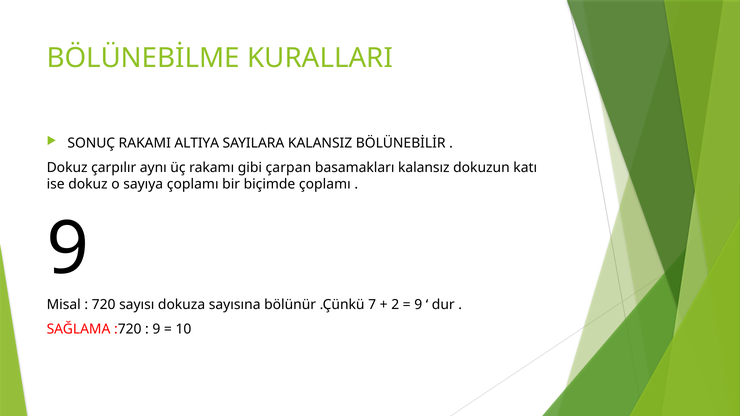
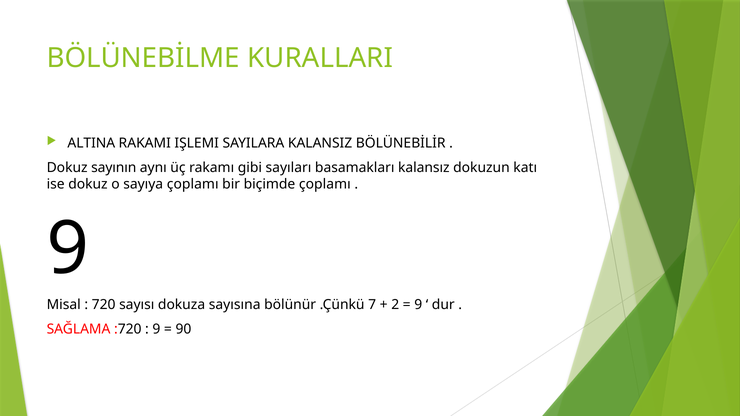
SONUÇ: SONUÇ -> ALTINA
ALTIYA: ALTIYA -> IŞLEMI
çarpılır: çarpılır -> sayının
çarpan: çarpan -> sayıları
10: 10 -> 90
